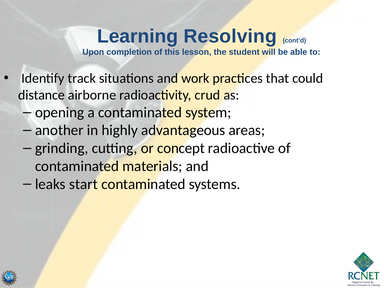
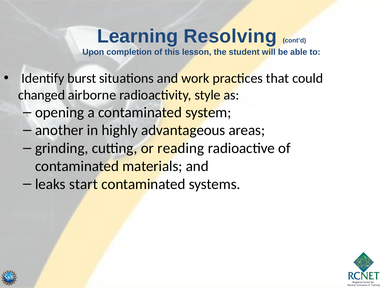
track: track -> burst
distance: distance -> changed
crud: crud -> style
concept: concept -> reading
